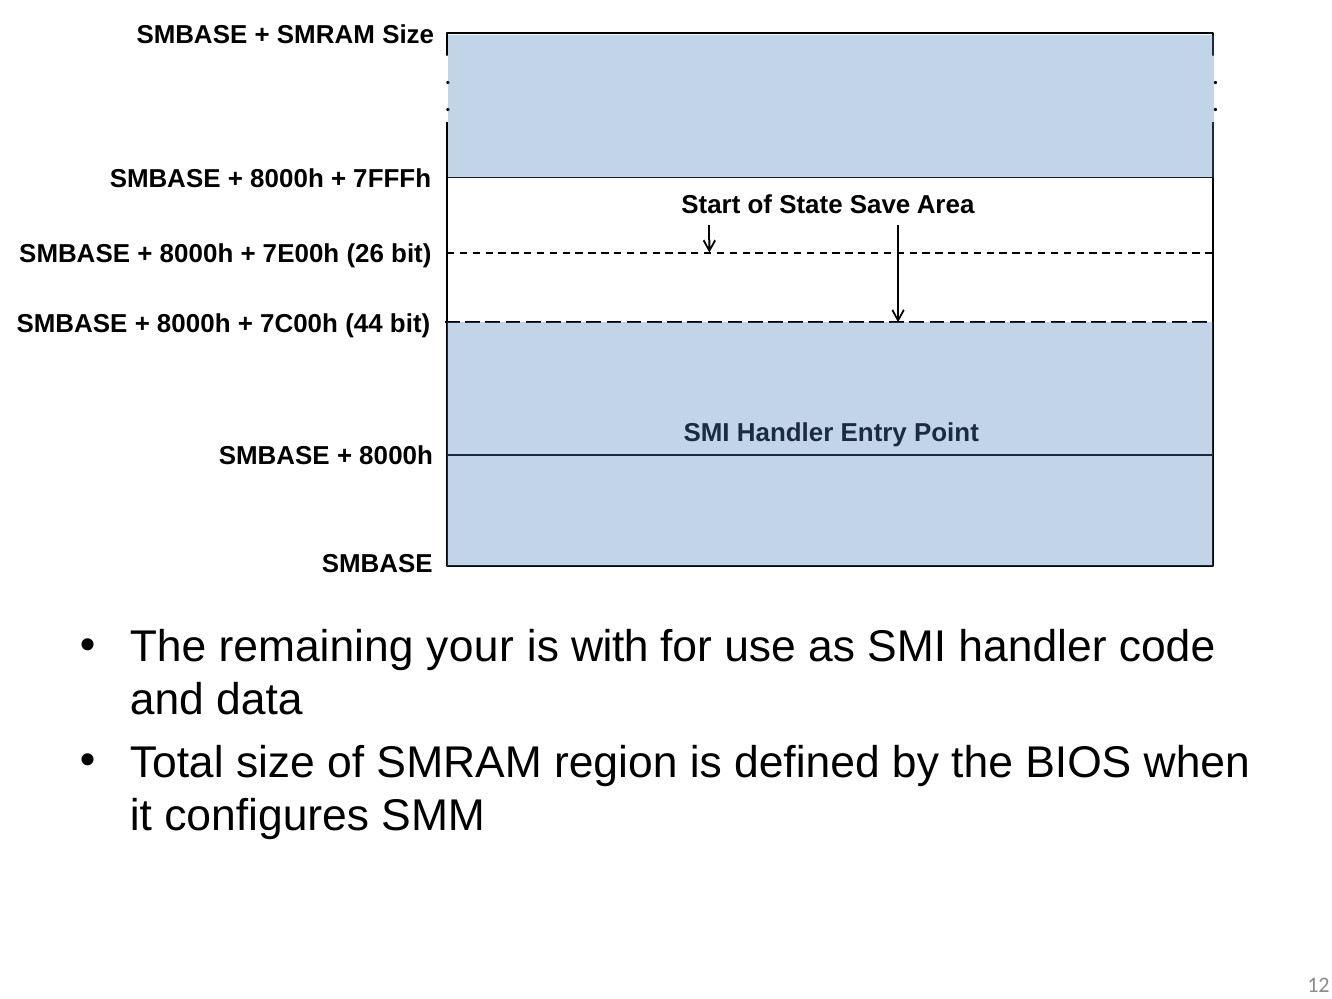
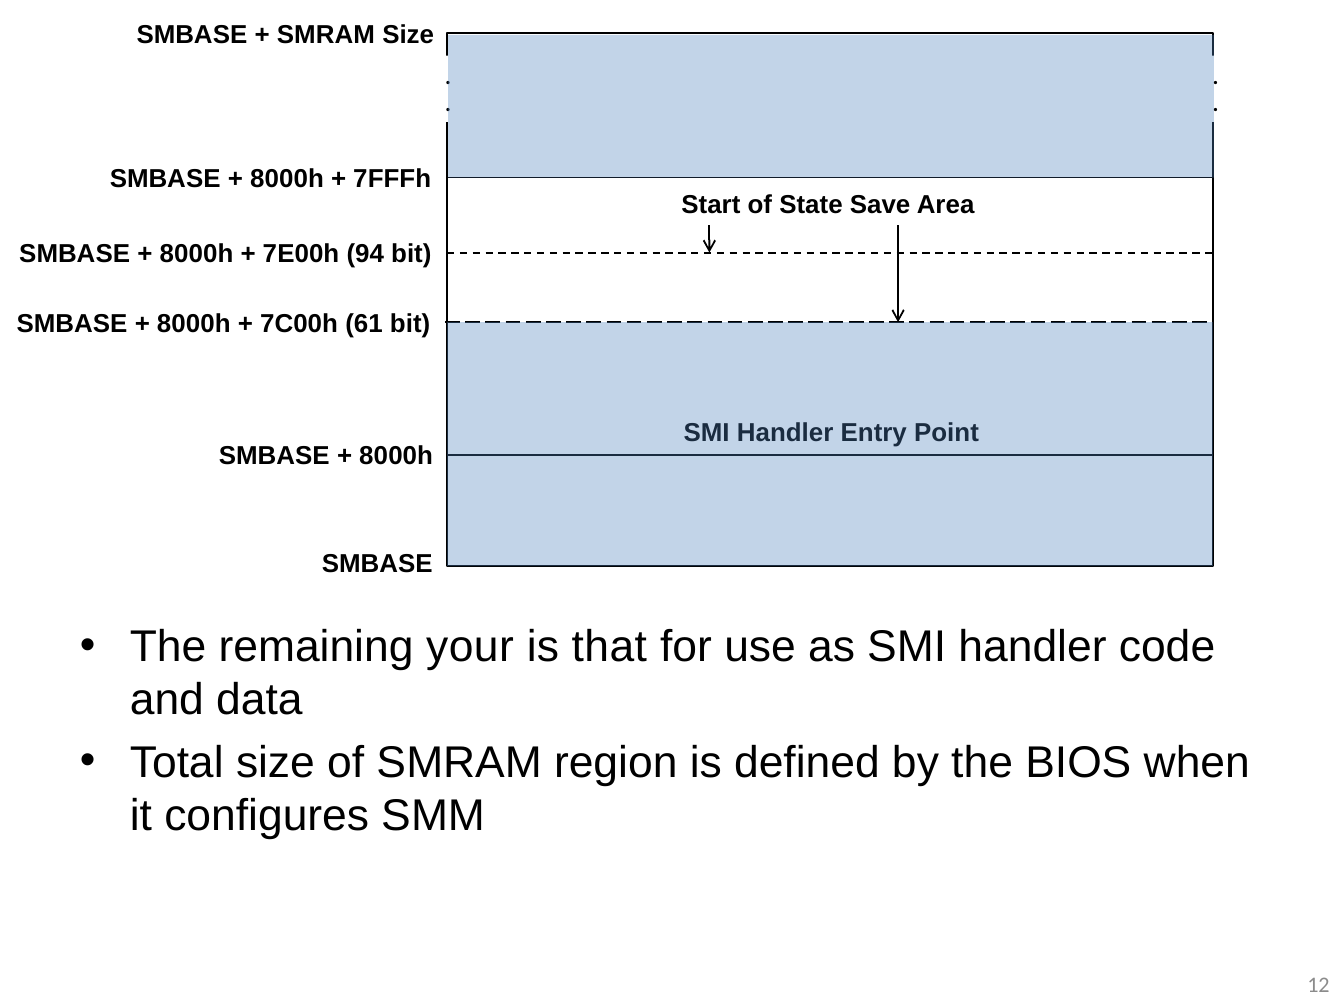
26: 26 -> 94
44: 44 -> 61
with: with -> that
